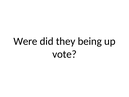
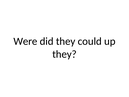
being: being -> could
vote at (64, 54): vote -> they
